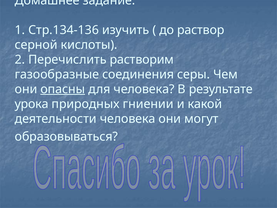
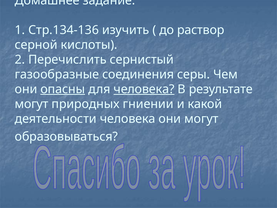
растворим: растворим -> сернистый
человека at (144, 89) underline: none -> present
урока at (32, 104): урока -> могут
